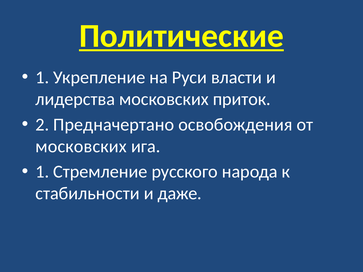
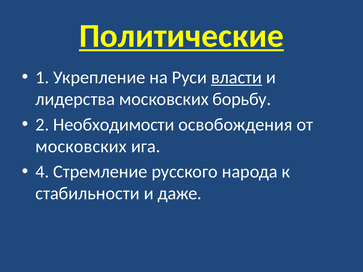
власти underline: none -> present
приток: приток -> борьбу
Предначертано: Предначертано -> Необходимости
1 at (42, 172): 1 -> 4
